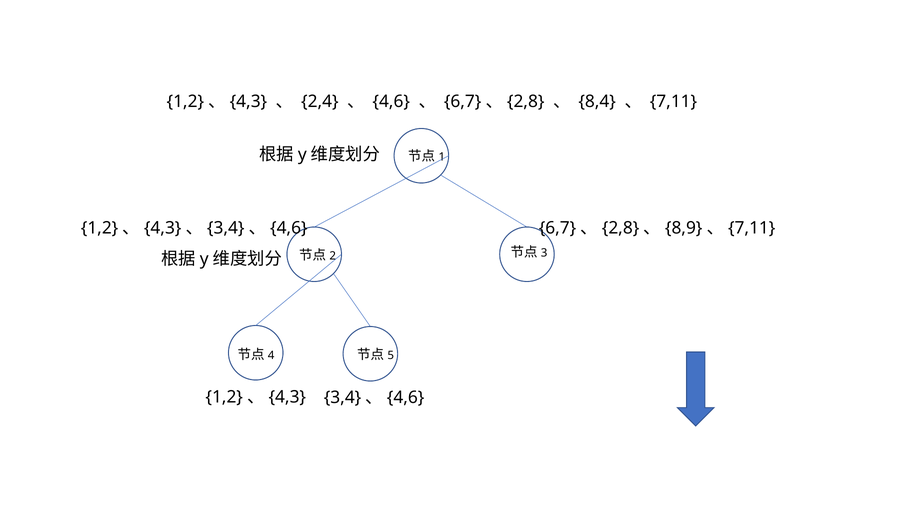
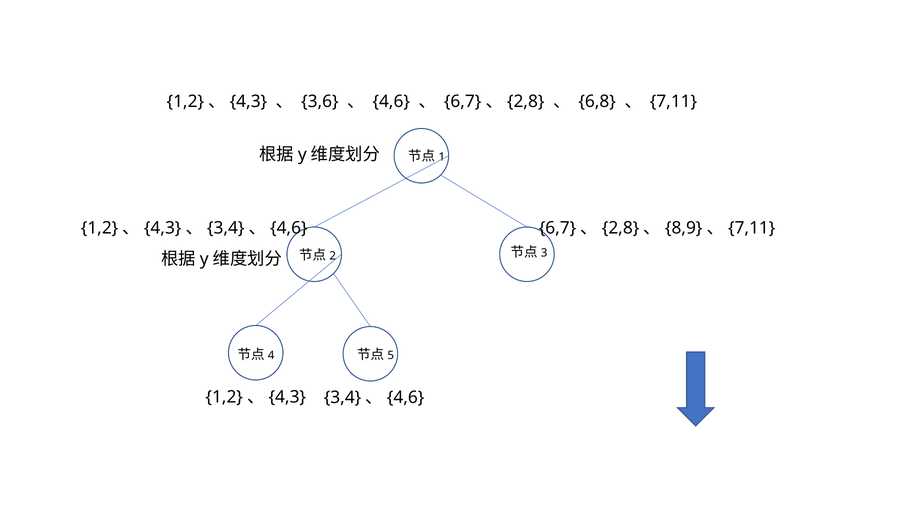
2,4: 2,4 -> 3,6
8,4: 8,4 -> 6,8
